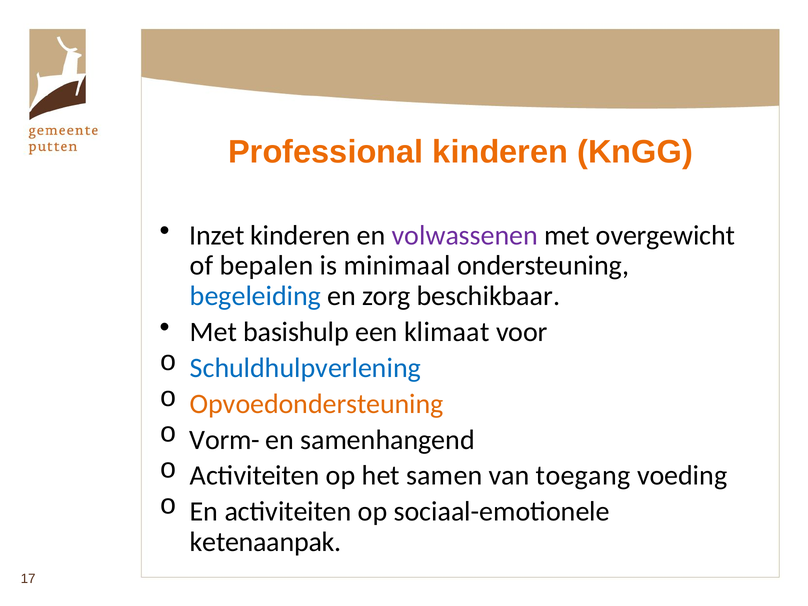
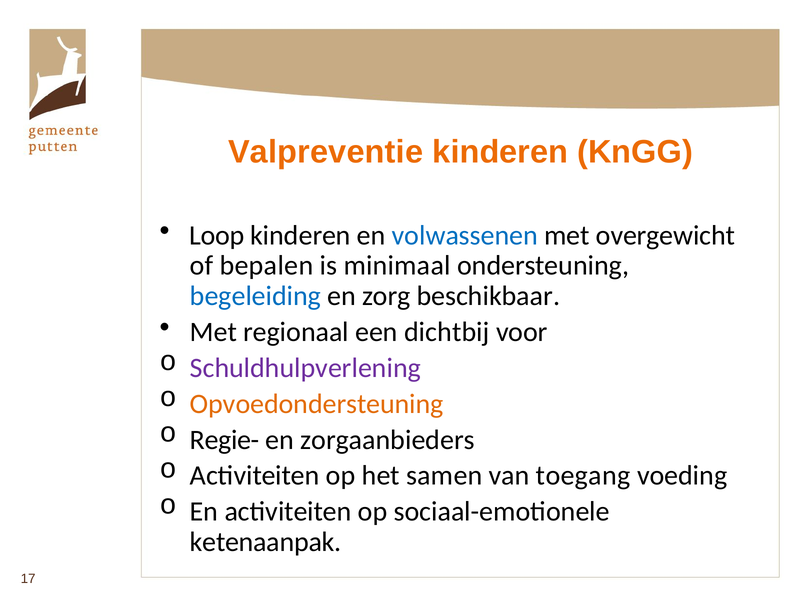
Professional: Professional -> Valpreventie
Inzet: Inzet -> Loop
volwassenen colour: purple -> blue
basishulp: basishulp -> regionaal
klimaat: klimaat -> dichtbij
Schuldhulpverlening colour: blue -> purple
Vorm-: Vorm- -> Regie-
samenhangend: samenhangend -> zorgaanbieders
